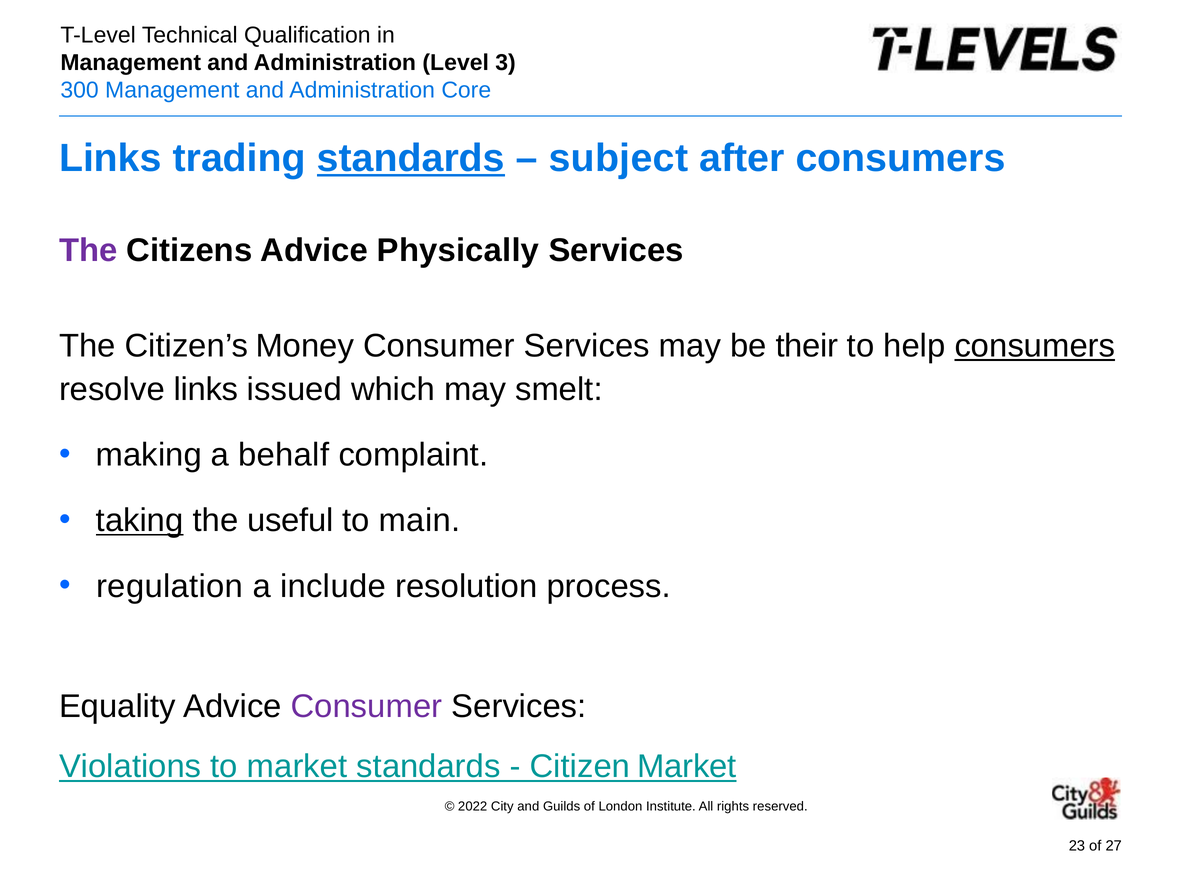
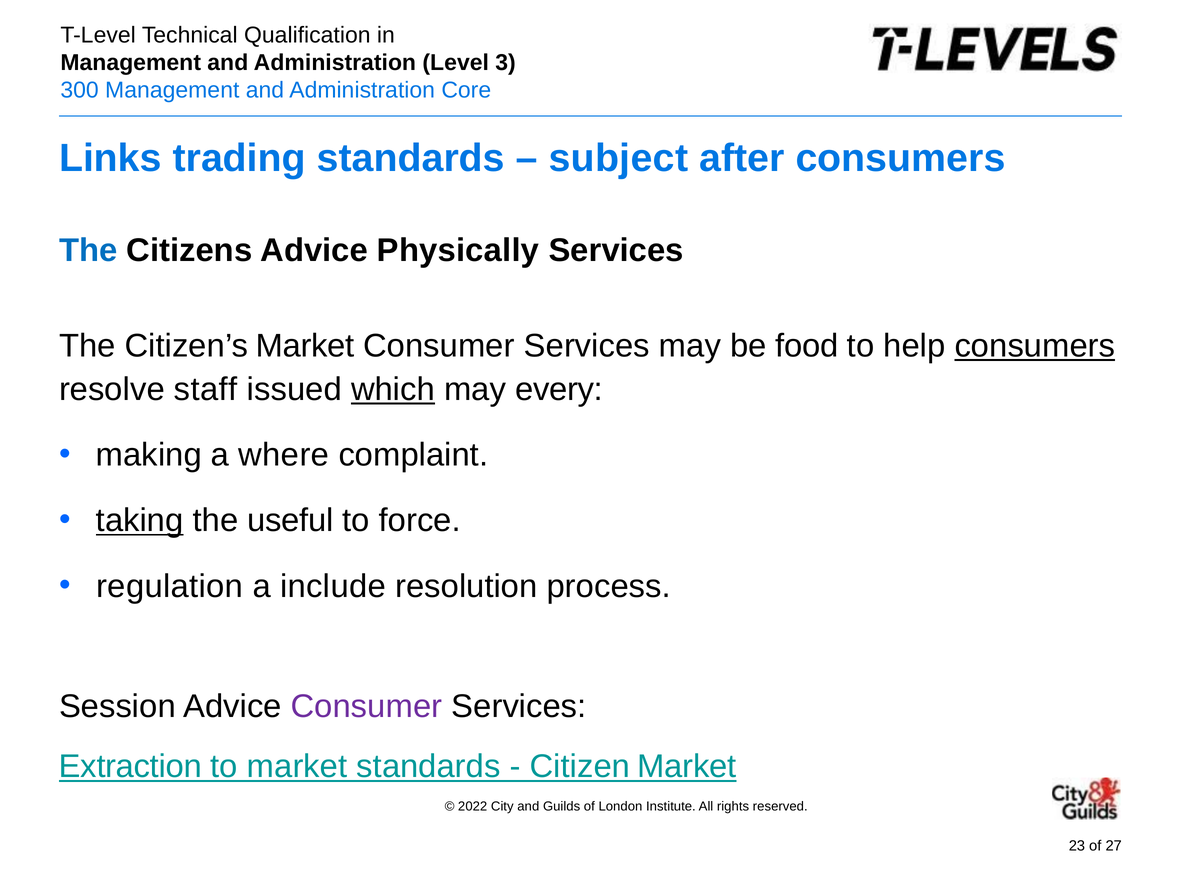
standards at (411, 158) underline: present -> none
The at (88, 251) colour: purple -> blue
Citizen’s Money: Money -> Market
their: their -> food
resolve links: links -> staff
which underline: none -> present
smelt: smelt -> every
behalf: behalf -> where
main: main -> force
Equality: Equality -> Session
Violations: Violations -> Extraction
